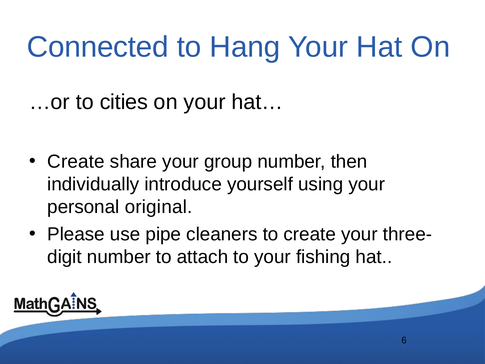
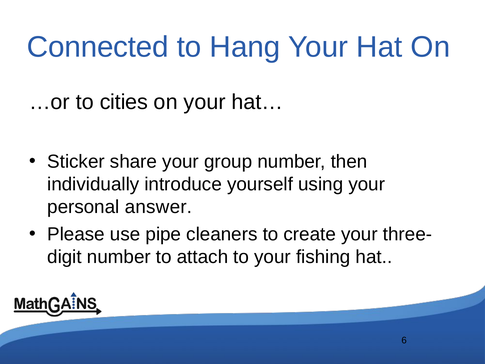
Create at (76, 161): Create -> Sticker
original: original -> answer
